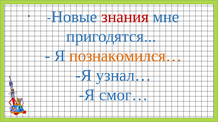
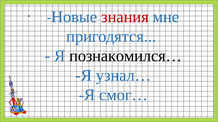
познакомился… colour: orange -> black
